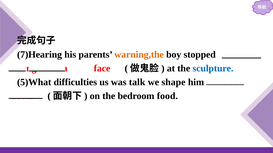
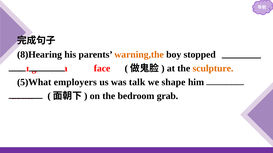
7)Hearing: 7)Hearing -> 8)Hearing
sculpture colour: blue -> orange
difficulties: difficulties -> employers
food: food -> grab
